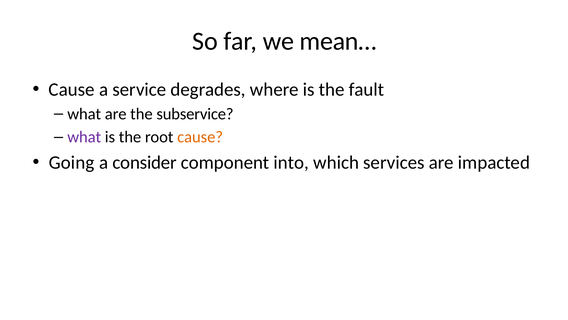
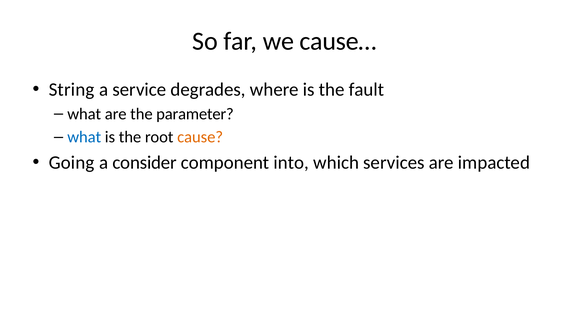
mean…: mean… -> cause…
Cause at (72, 89): Cause -> String
subservice: subservice -> parameter
what at (84, 137) colour: purple -> blue
